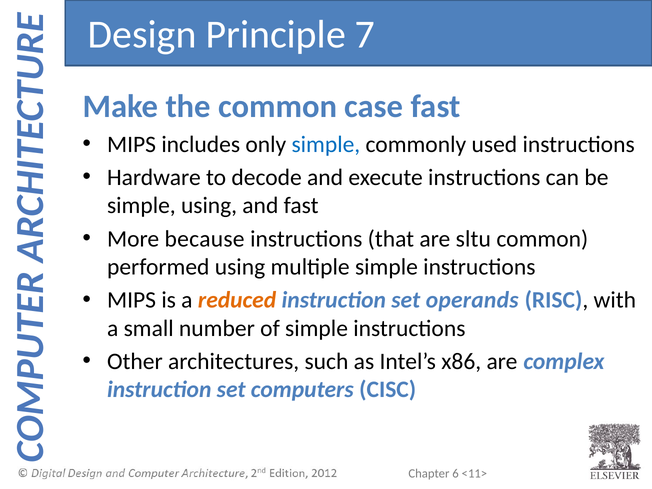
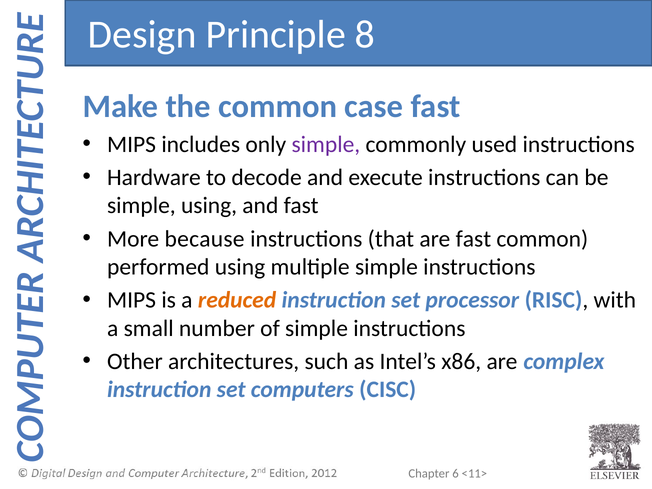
7: 7 -> 8
simple at (326, 144) colour: blue -> purple
are sltu: sltu -> fast
operands: operands -> processor
